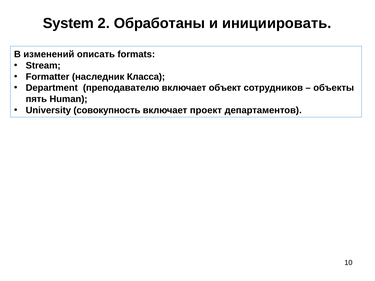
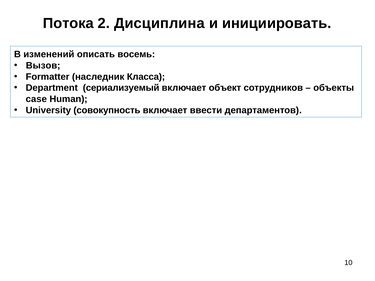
System: System -> Потока
Обработаны: Обработаны -> Дисциплина
formats: formats -> восемь
Stream: Stream -> Вызов
преподавателю: преподавателю -> сериализуемый
пять: пять -> case
проект: проект -> ввести
